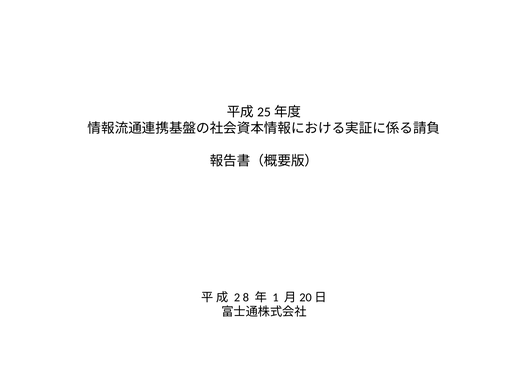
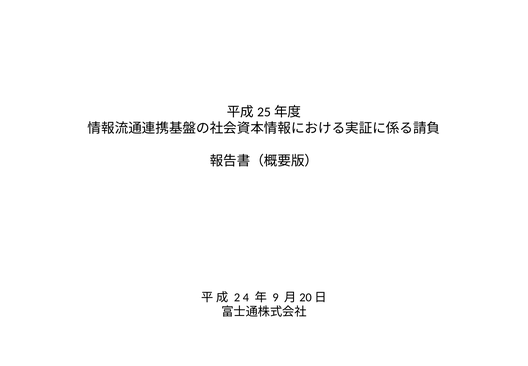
8: 8 -> 4
1: 1 -> 9
